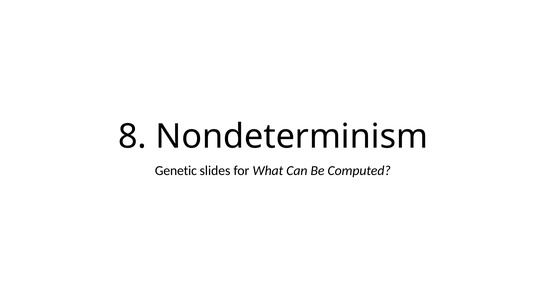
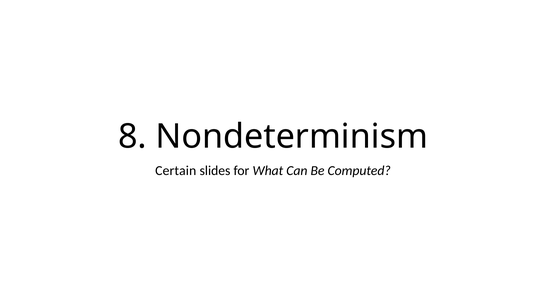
Genetic: Genetic -> Certain
